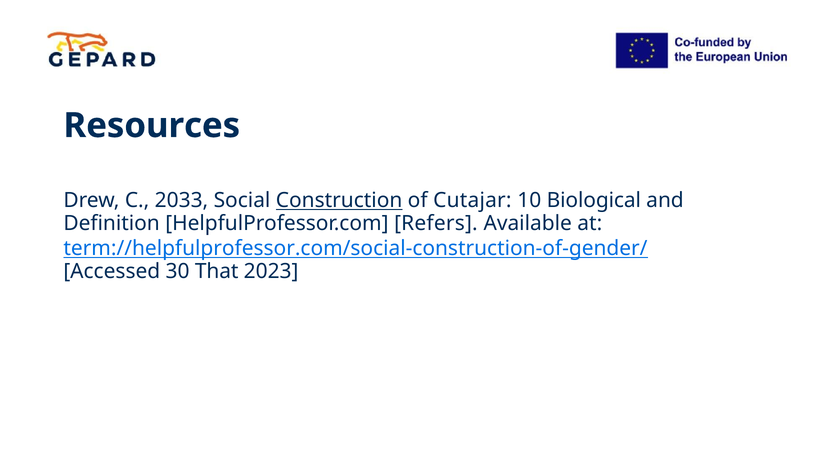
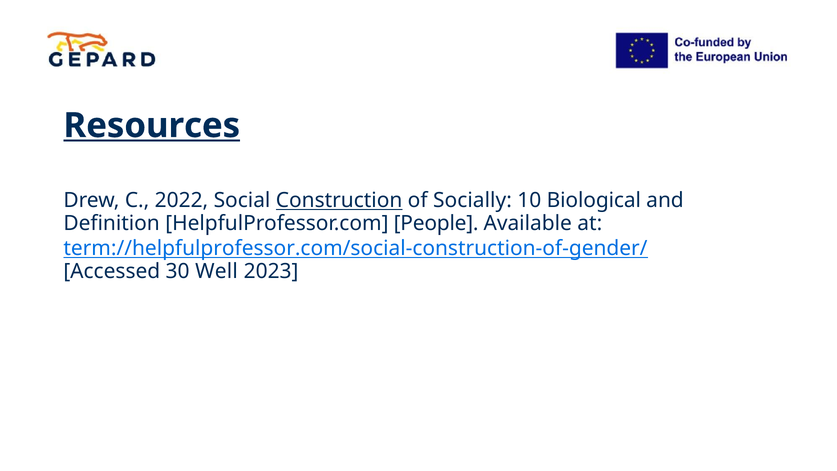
Resources underline: none -> present
2033: 2033 -> 2022
Cutajar: Cutajar -> Socially
Refers: Refers -> People
That: That -> Well
